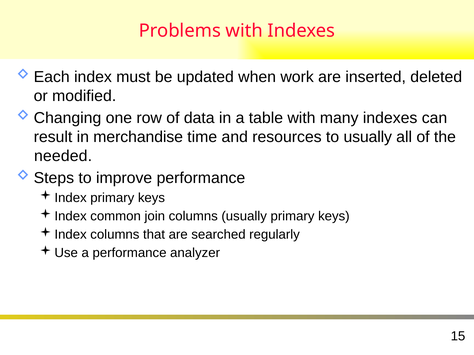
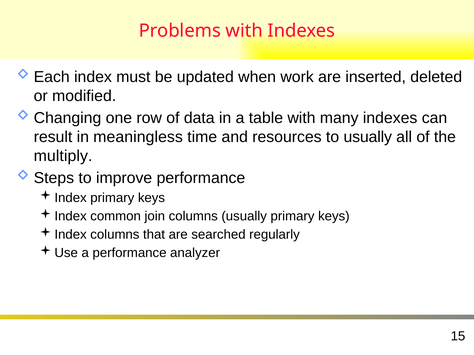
merchandise: merchandise -> meaningless
needed: needed -> multiply
